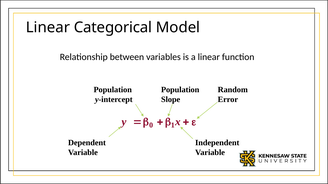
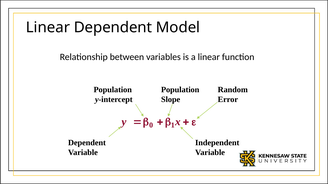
Linear Categorical: Categorical -> Dependent
